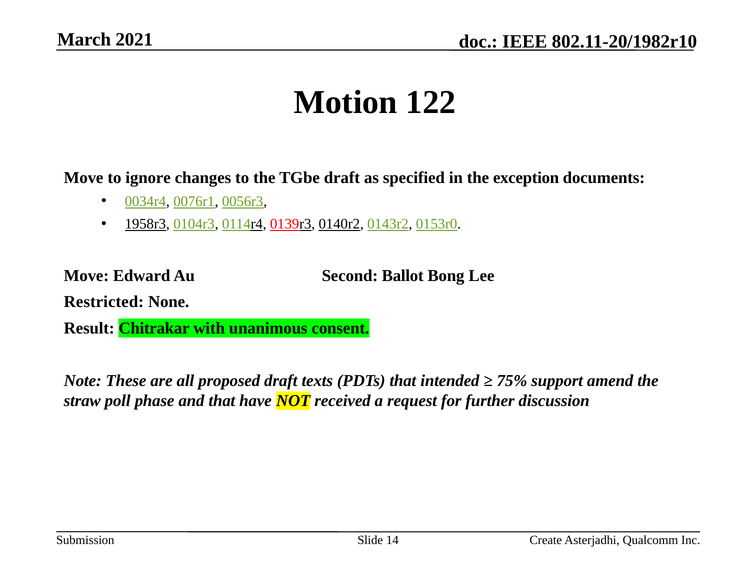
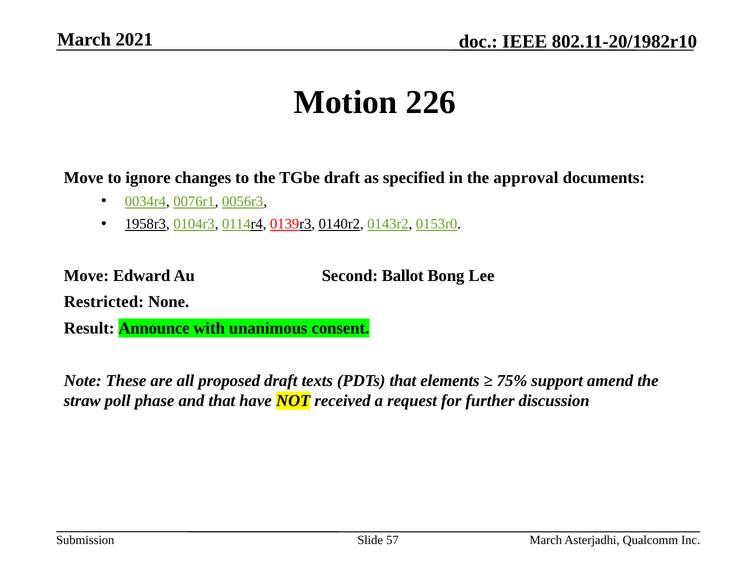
122: 122 -> 226
exception: exception -> approval
Chitrakar: Chitrakar -> Announce
intended: intended -> elements
14: 14 -> 57
Create at (546, 539): Create -> March
